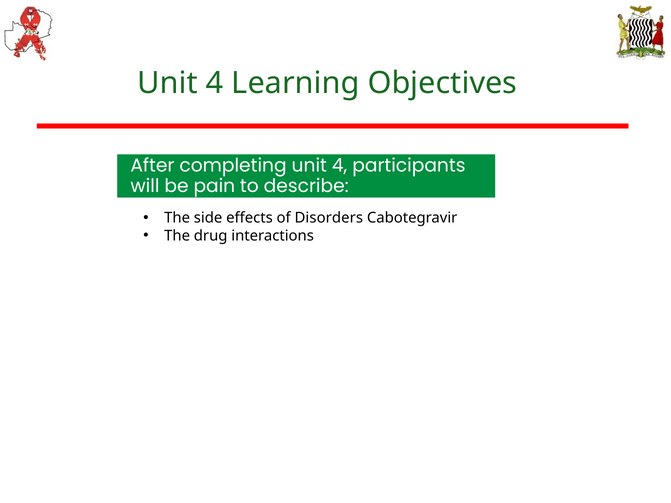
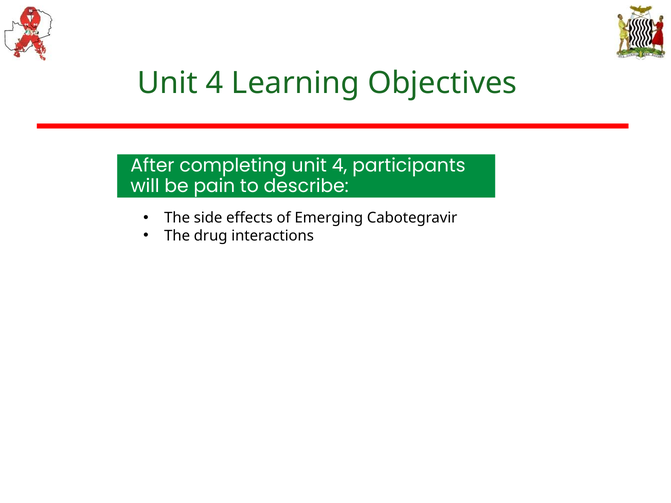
Disorders: Disorders -> Emerging
